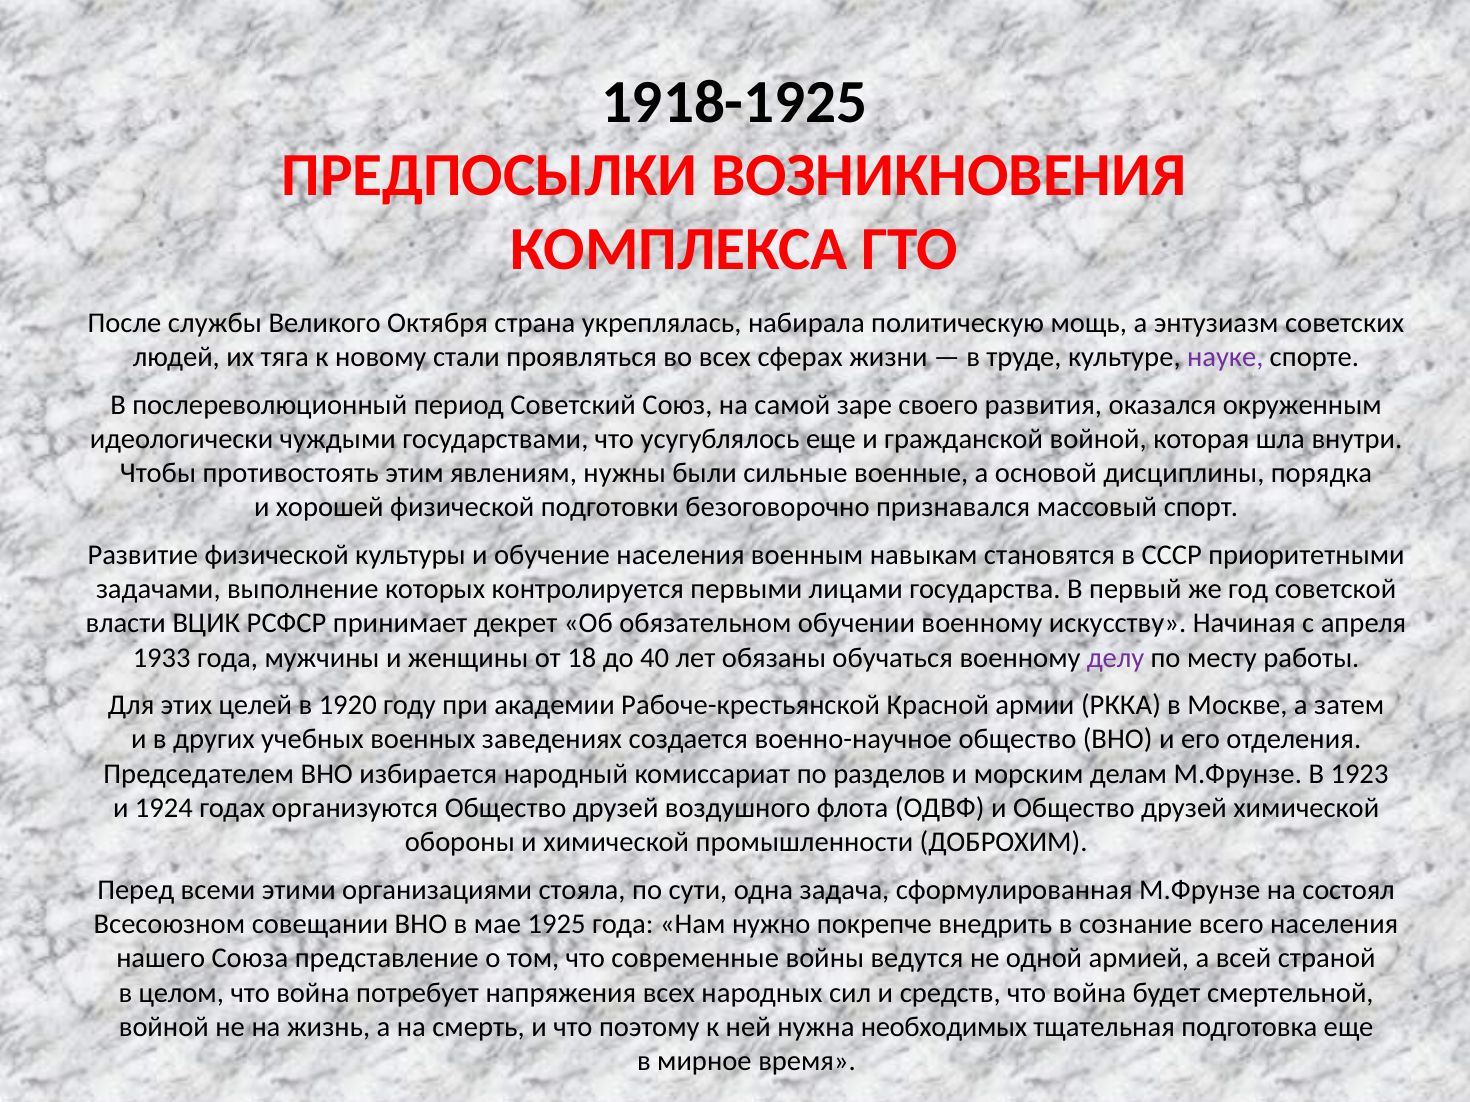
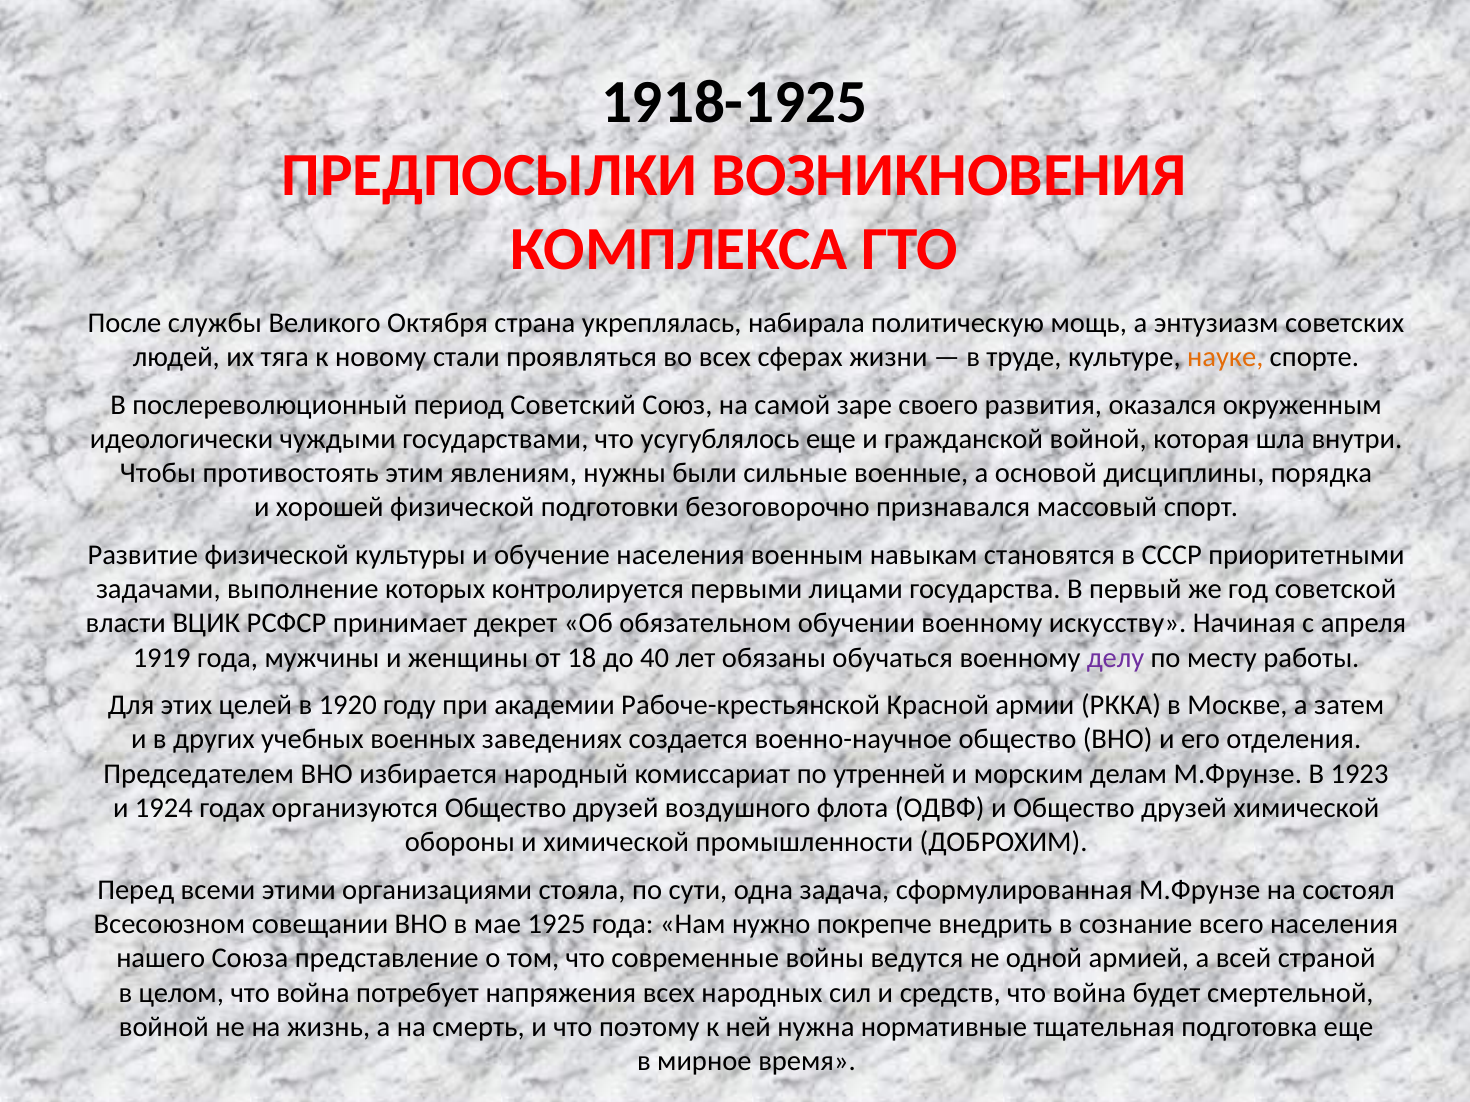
науке colour: purple -> orange
1933: 1933 -> 1919
разделов: разделов -> утренней
необходимых: необходимых -> нормативные
